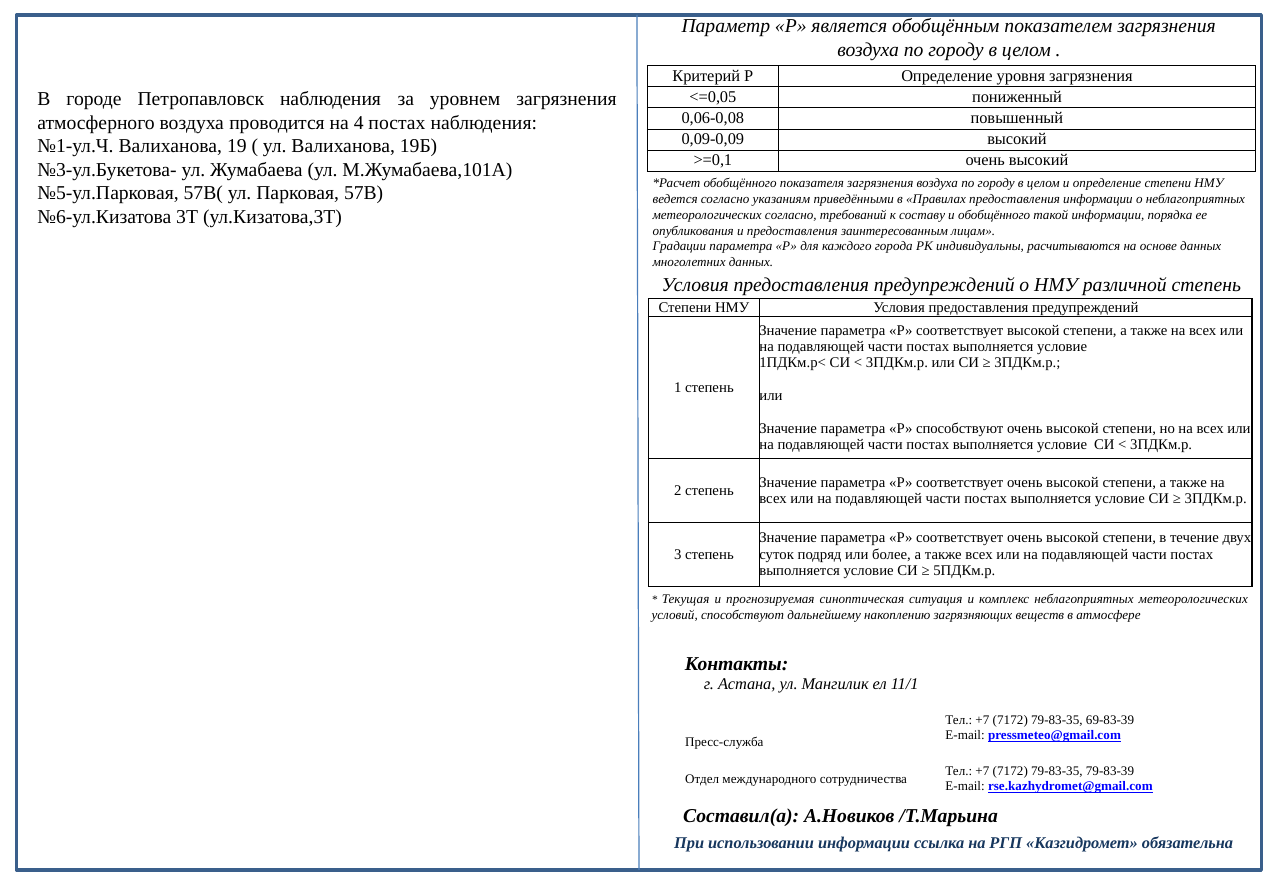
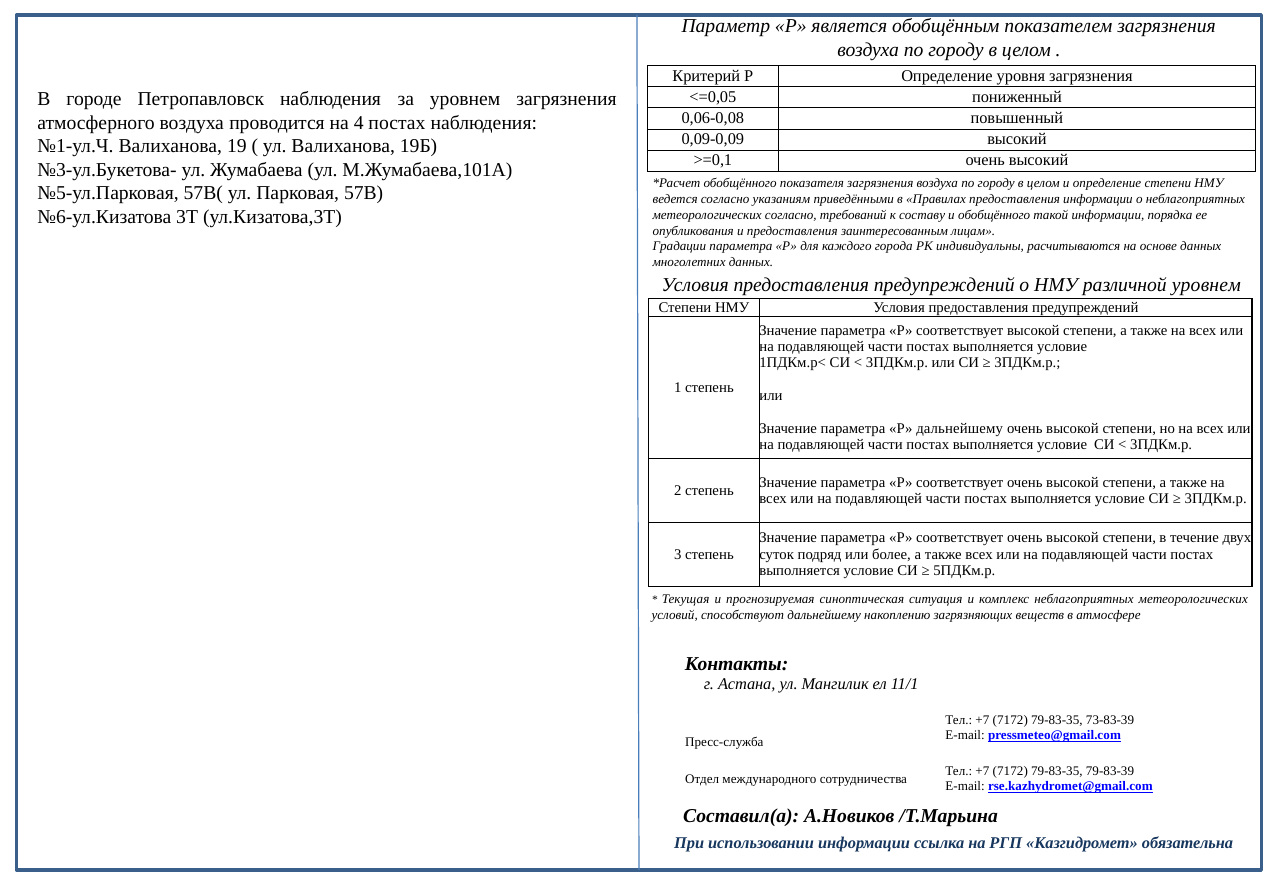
различной степень: степень -> уровнем
Р способствуют: способствуют -> дальнейшему
69-83-39: 69-83-39 -> 73-83-39
